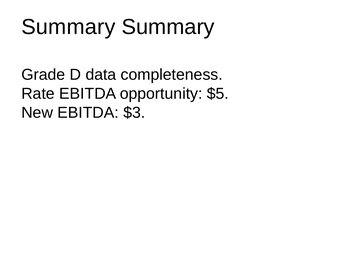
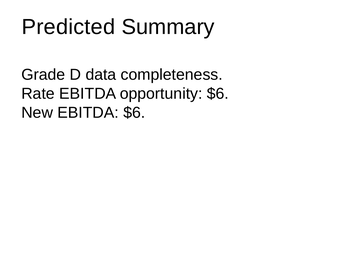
Summary at (68, 27): Summary -> Predicted
opportunity $5: $5 -> $6
EBITDA $3: $3 -> $6
